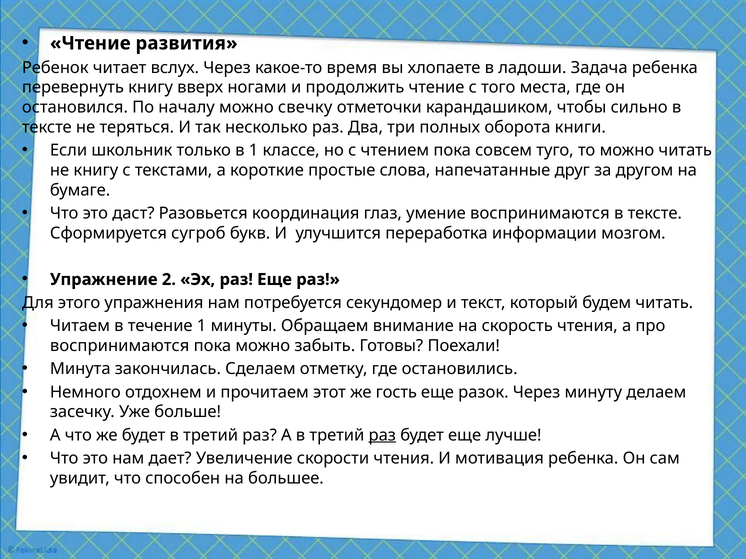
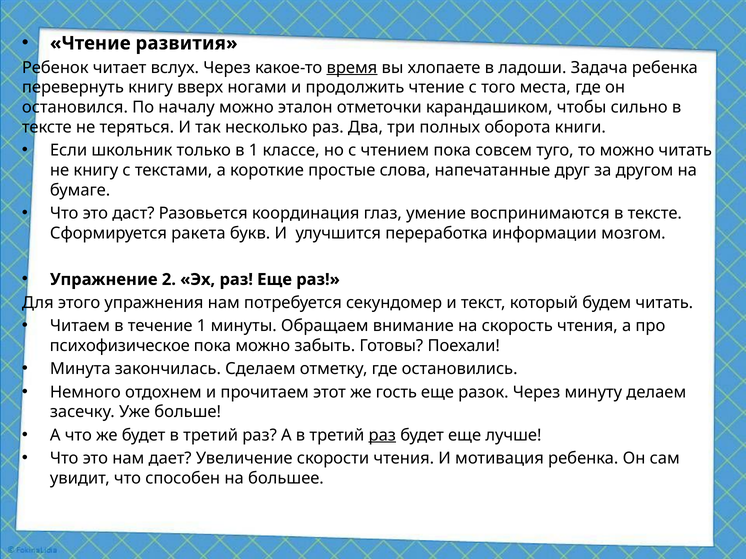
время underline: none -> present
свечку: свечку -> эталон
сугроб: сугроб -> ракета
воспринимаются at (120, 346): воспринимаются -> психофизическое
